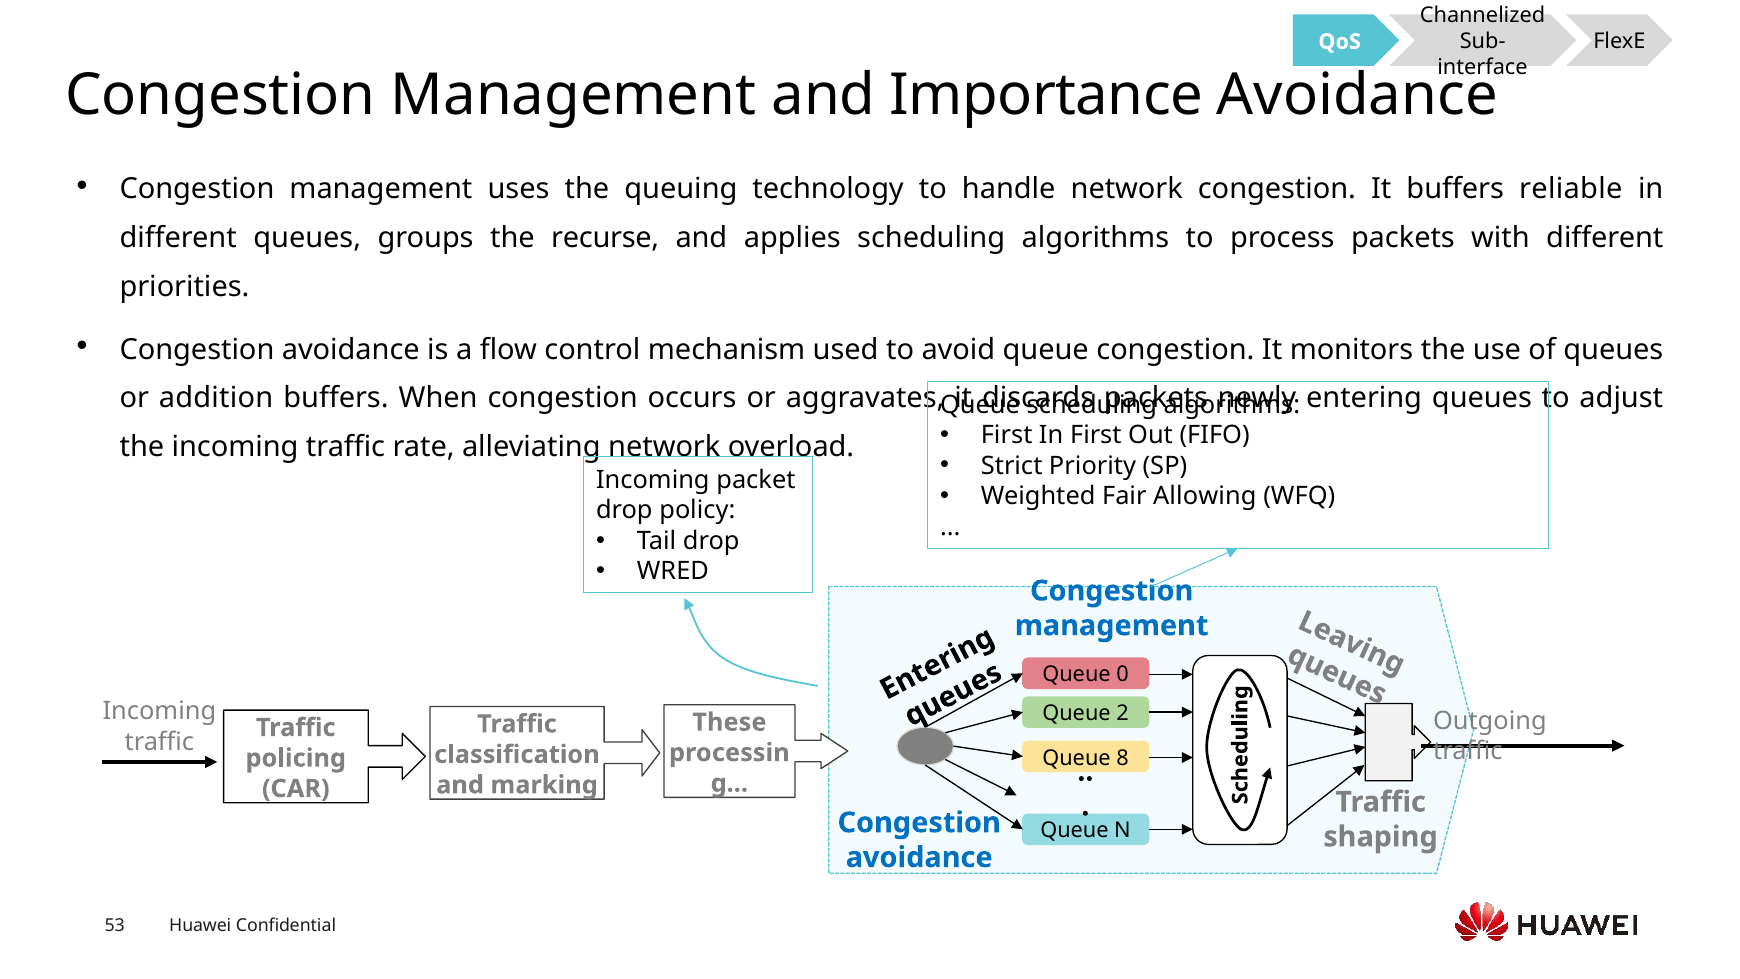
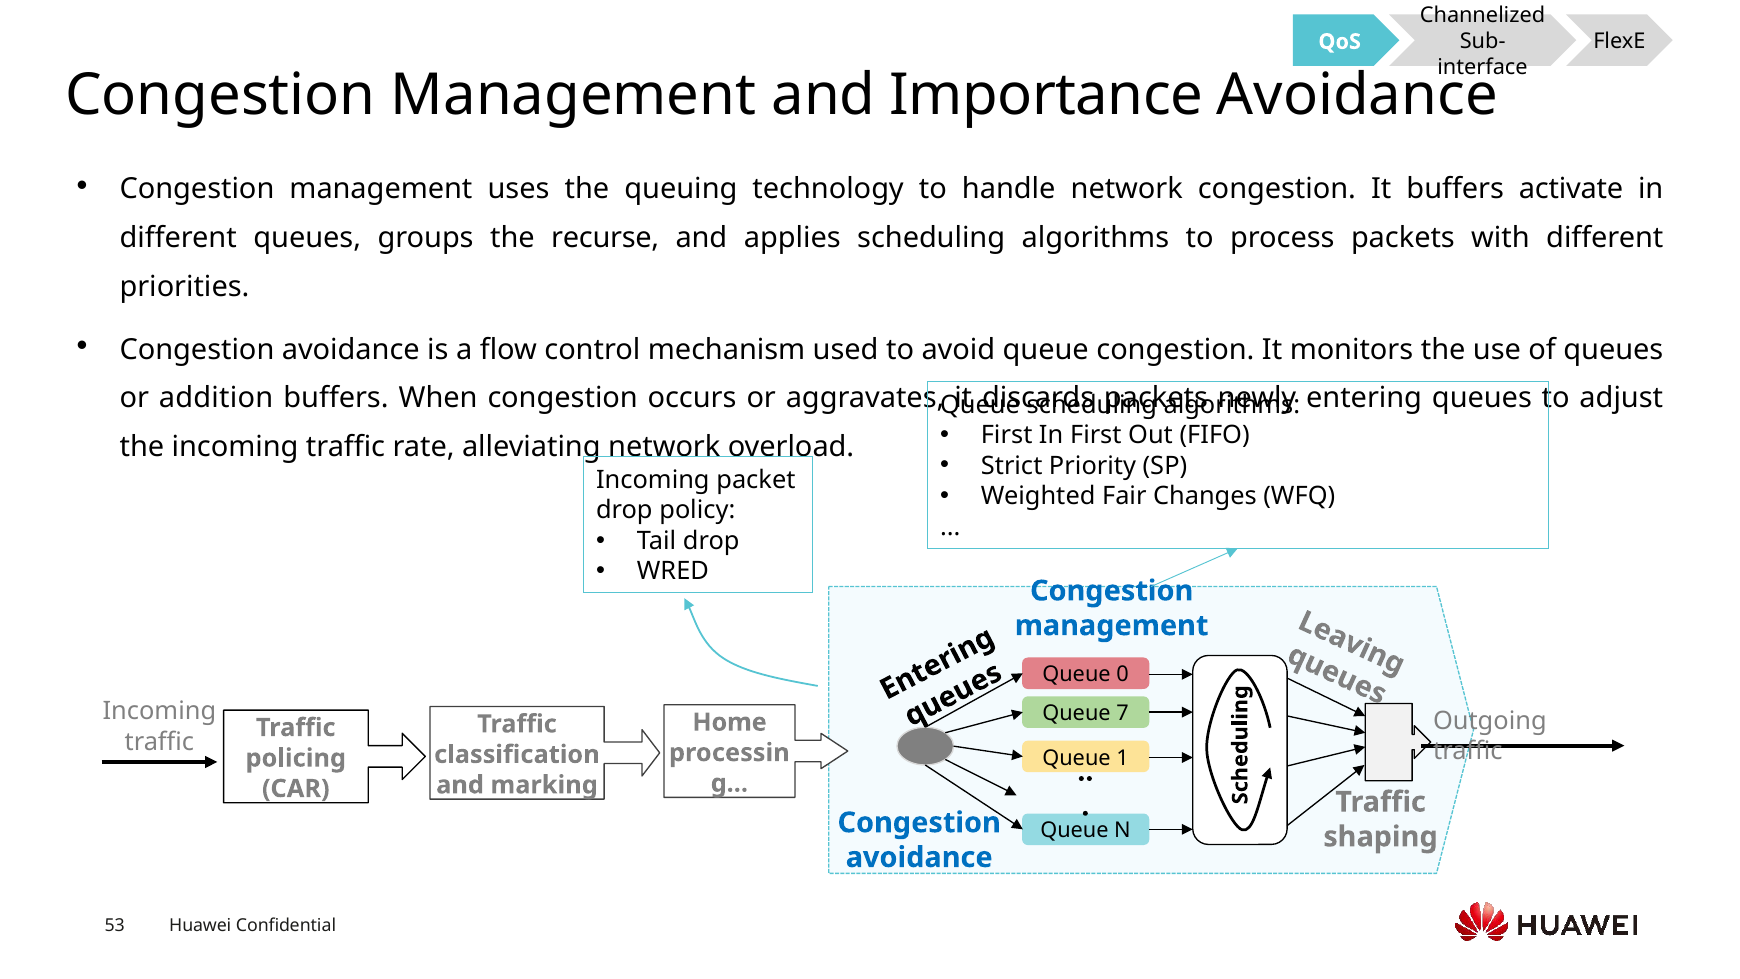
reliable: reliable -> activate
Allowing: Allowing -> Changes
2: 2 -> 7
These: These -> Home
8: 8 -> 1
